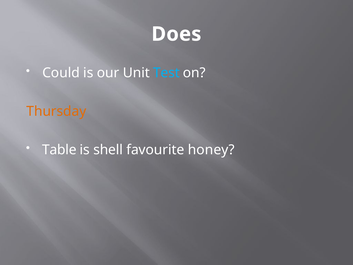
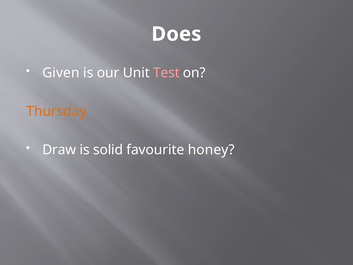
Could: Could -> Given
Test colour: light blue -> pink
Table: Table -> Draw
shell: shell -> solid
